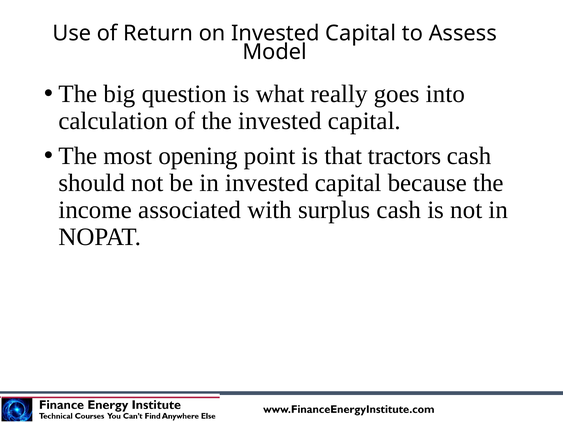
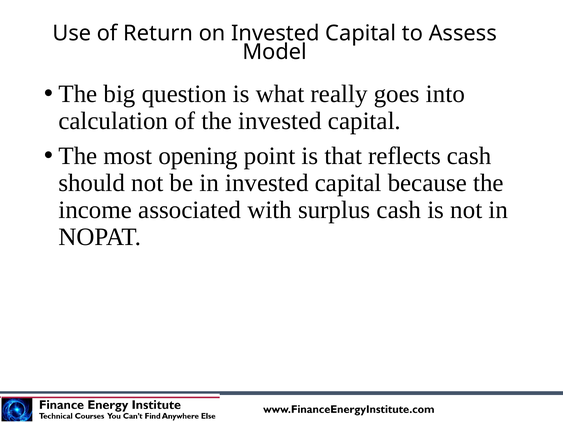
tractors: tractors -> reflects
